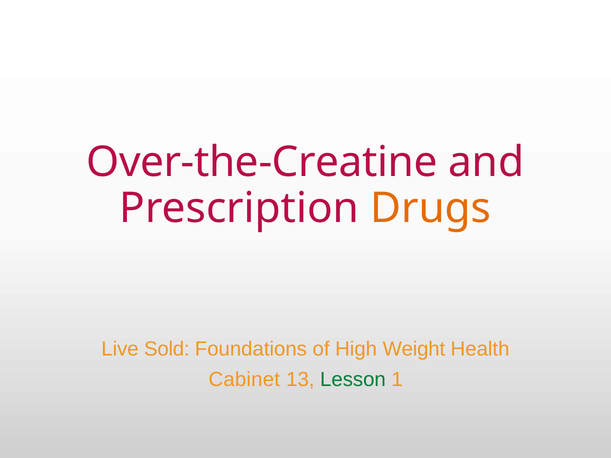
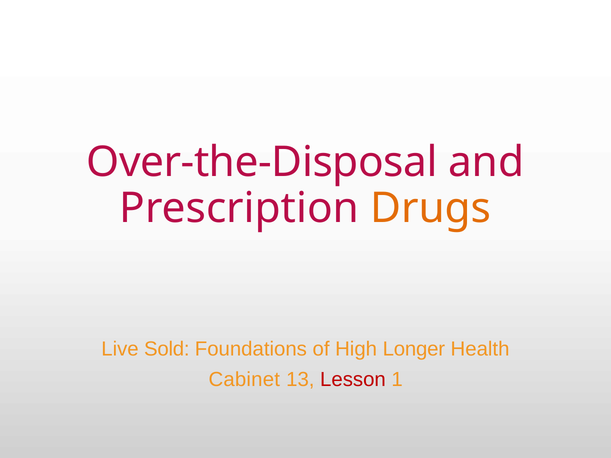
Over-the-Creatine: Over-the-Creatine -> Over-the-Disposal
Weight: Weight -> Longer
Lesson colour: green -> red
